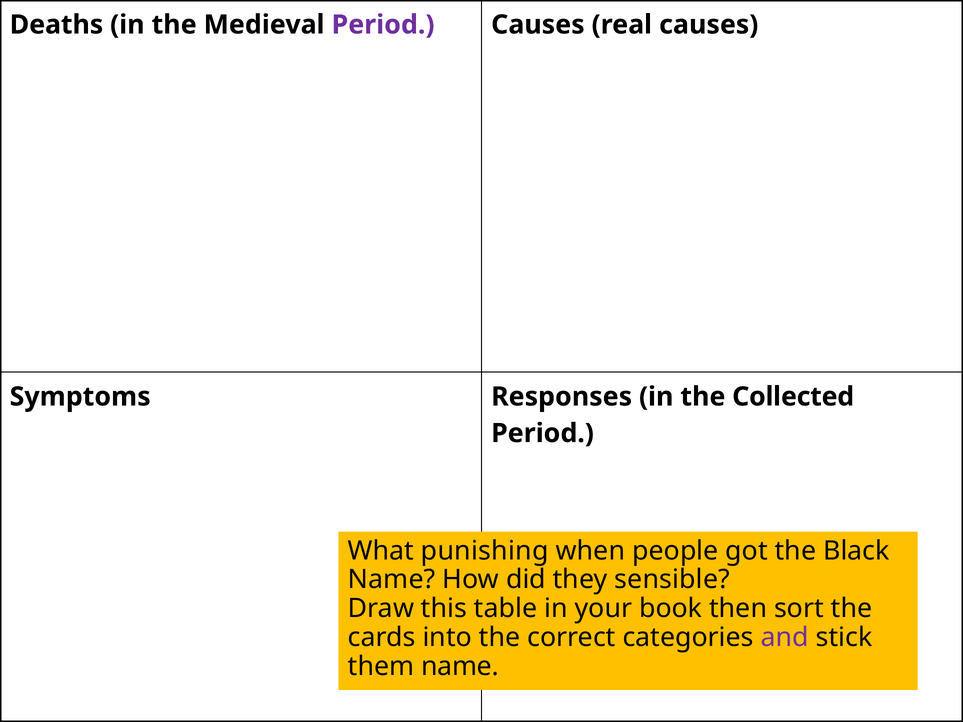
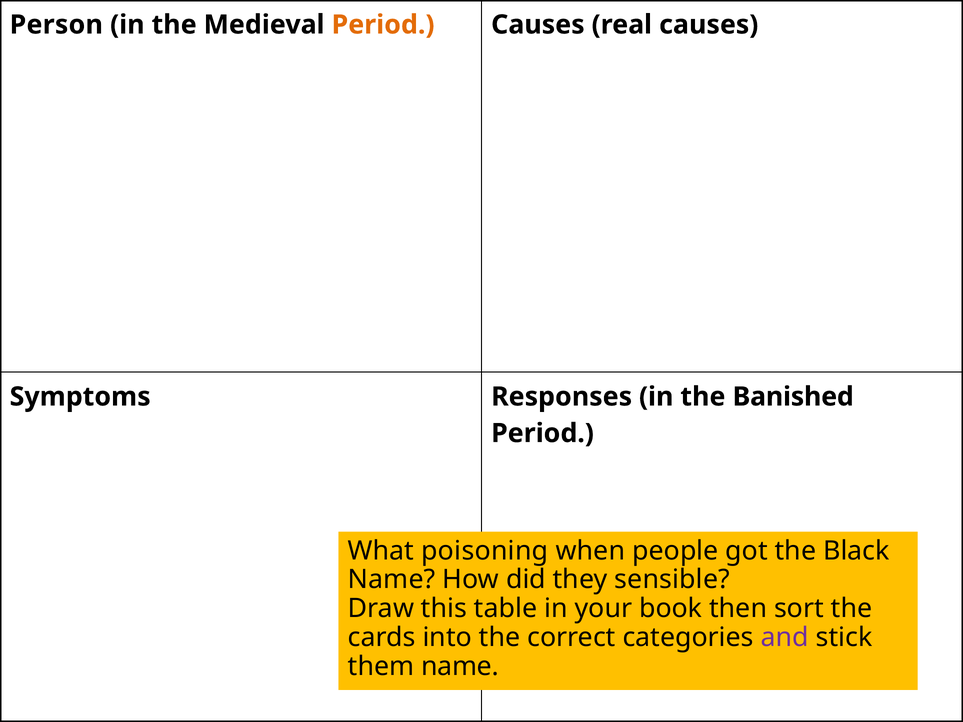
Deaths: Deaths -> Person
Period at (383, 25) colour: purple -> orange
Collected: Collected -> Banished
punishing: punishing -> poisoning
